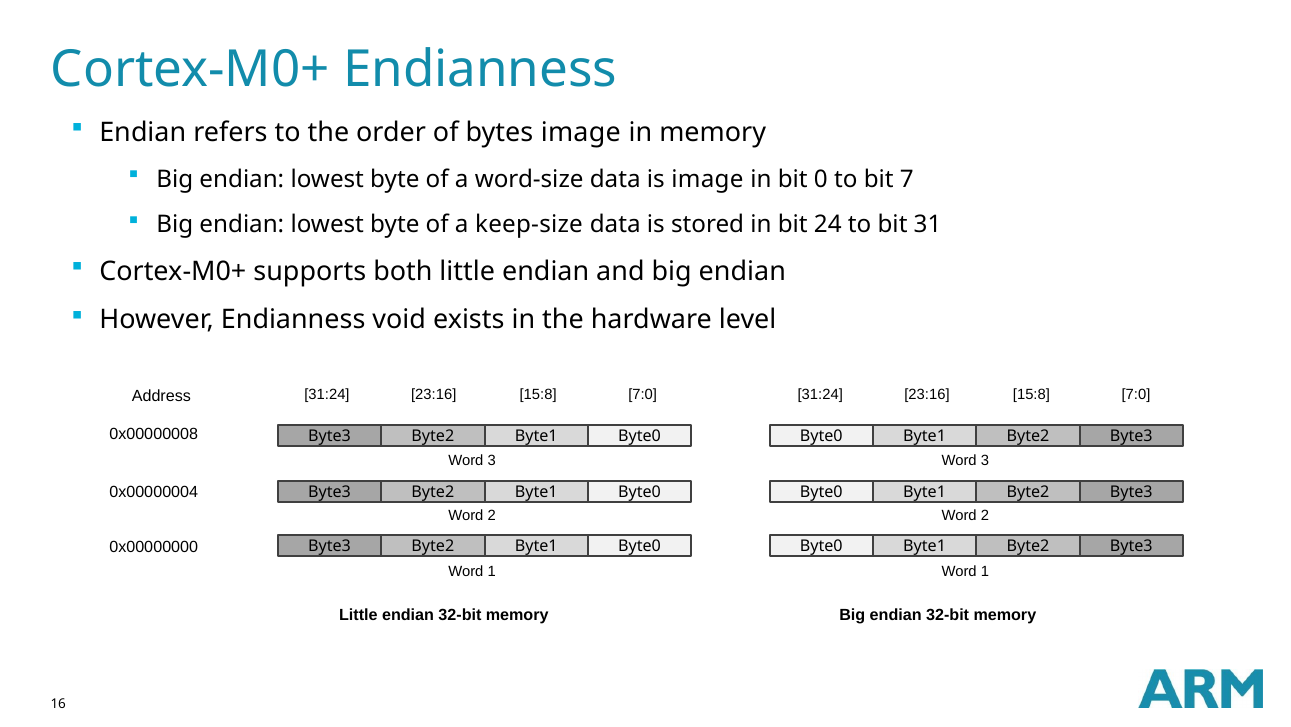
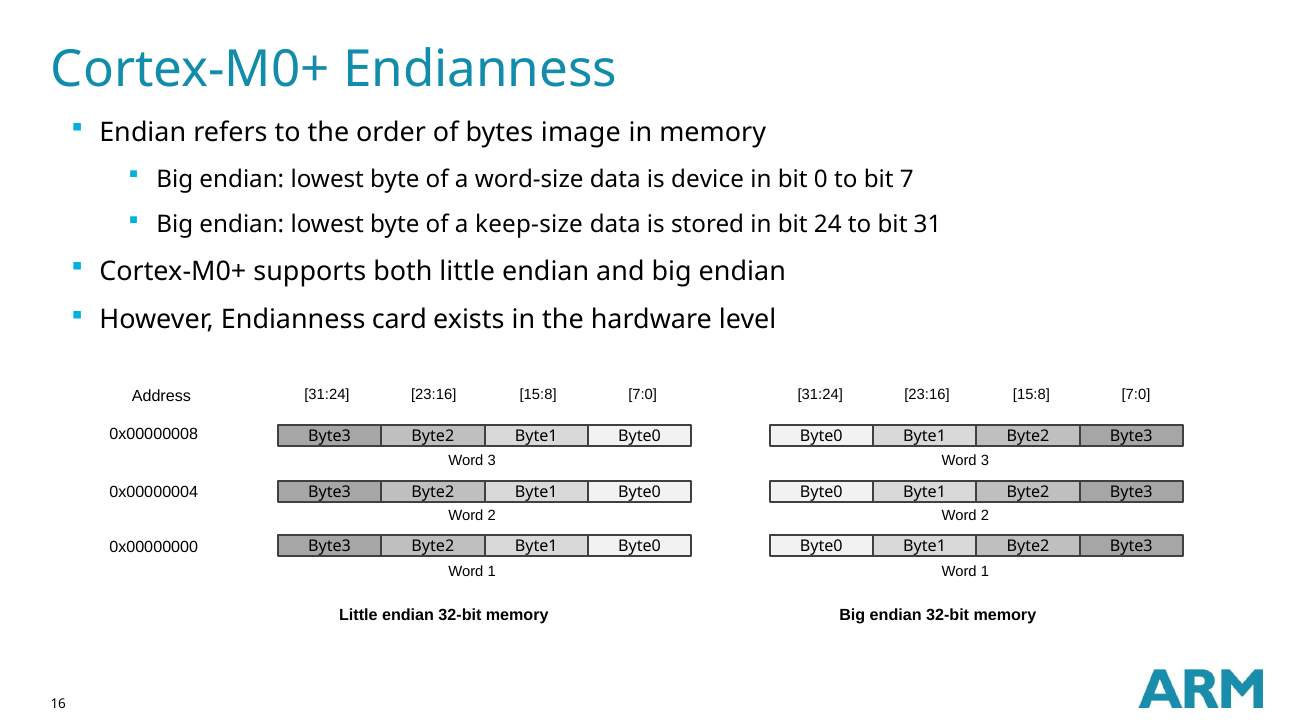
is image: image -> device
void: void -> card
